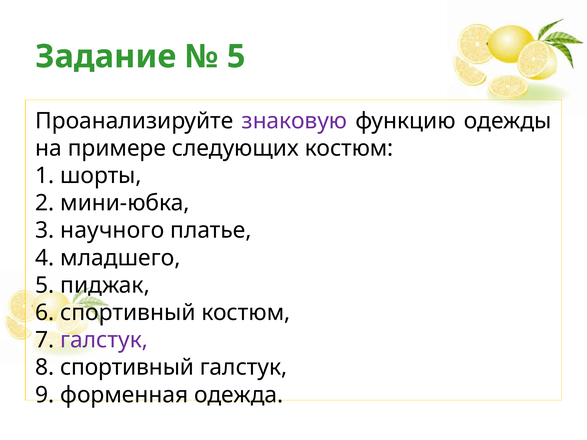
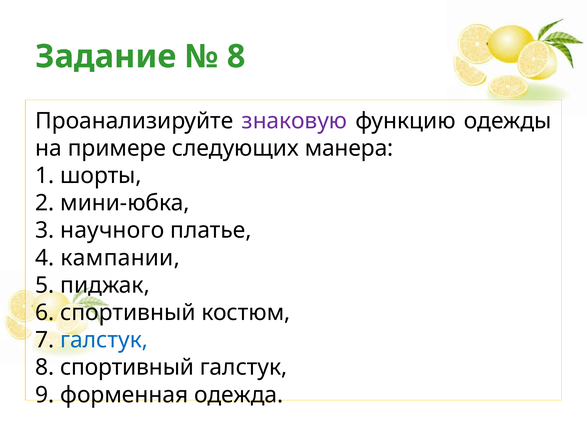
5 at (236, 57): 5 -> 8
следующих костюм: костюм -> манера
младшего: младшего -> кампании
галстук at (104, 340) colour: purple -> blue
